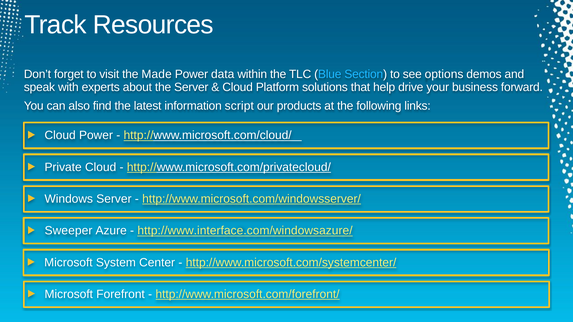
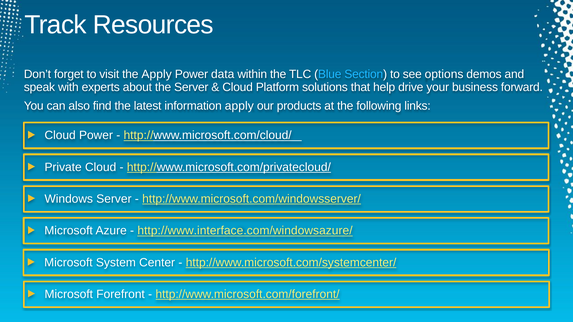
the Made: Made -> Apply
information script: script -> apply
Sweeper at (69, 231): Sweeper -> Microsoft
